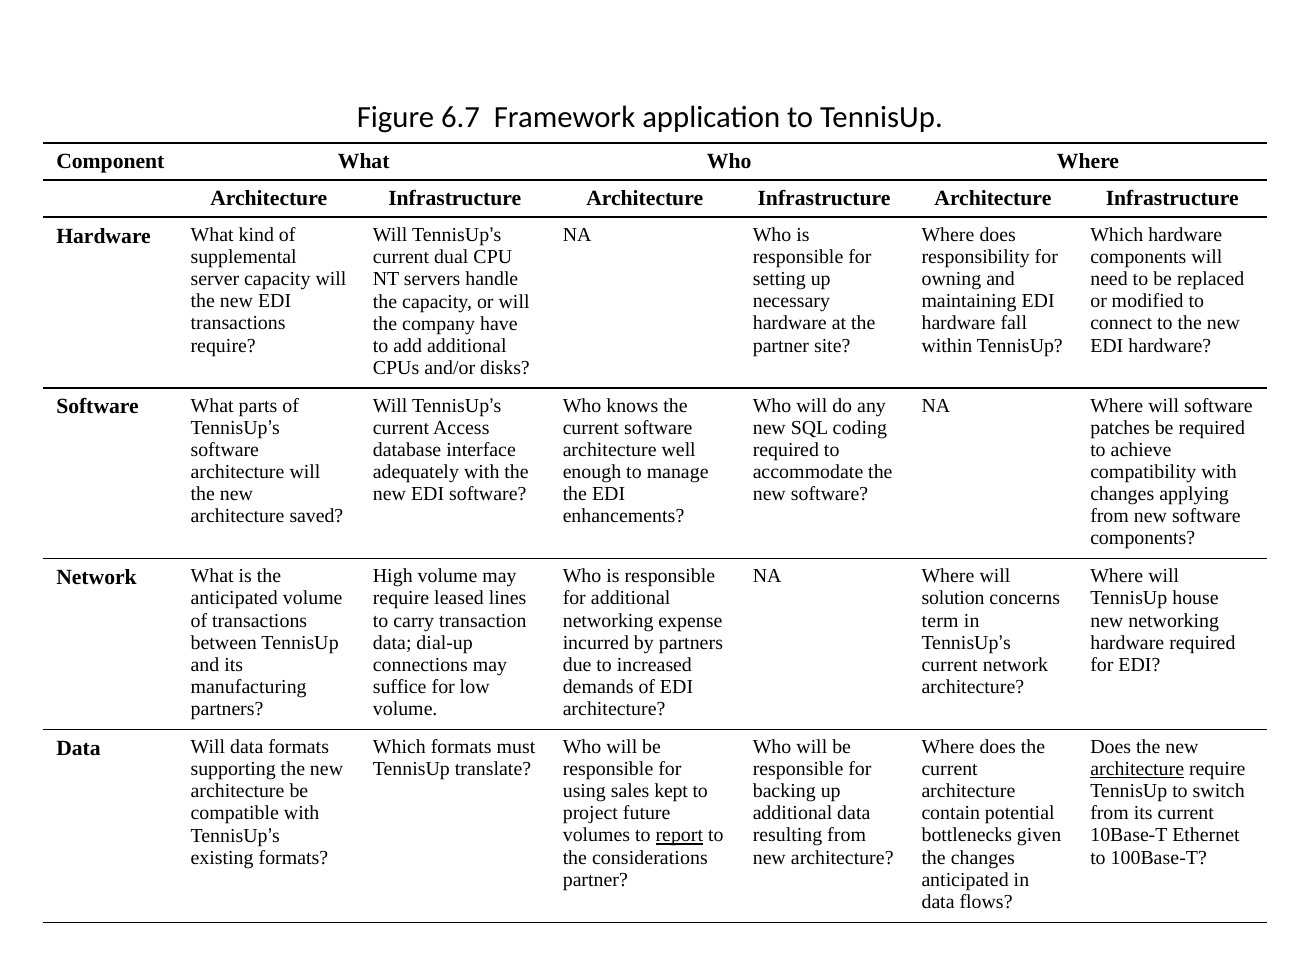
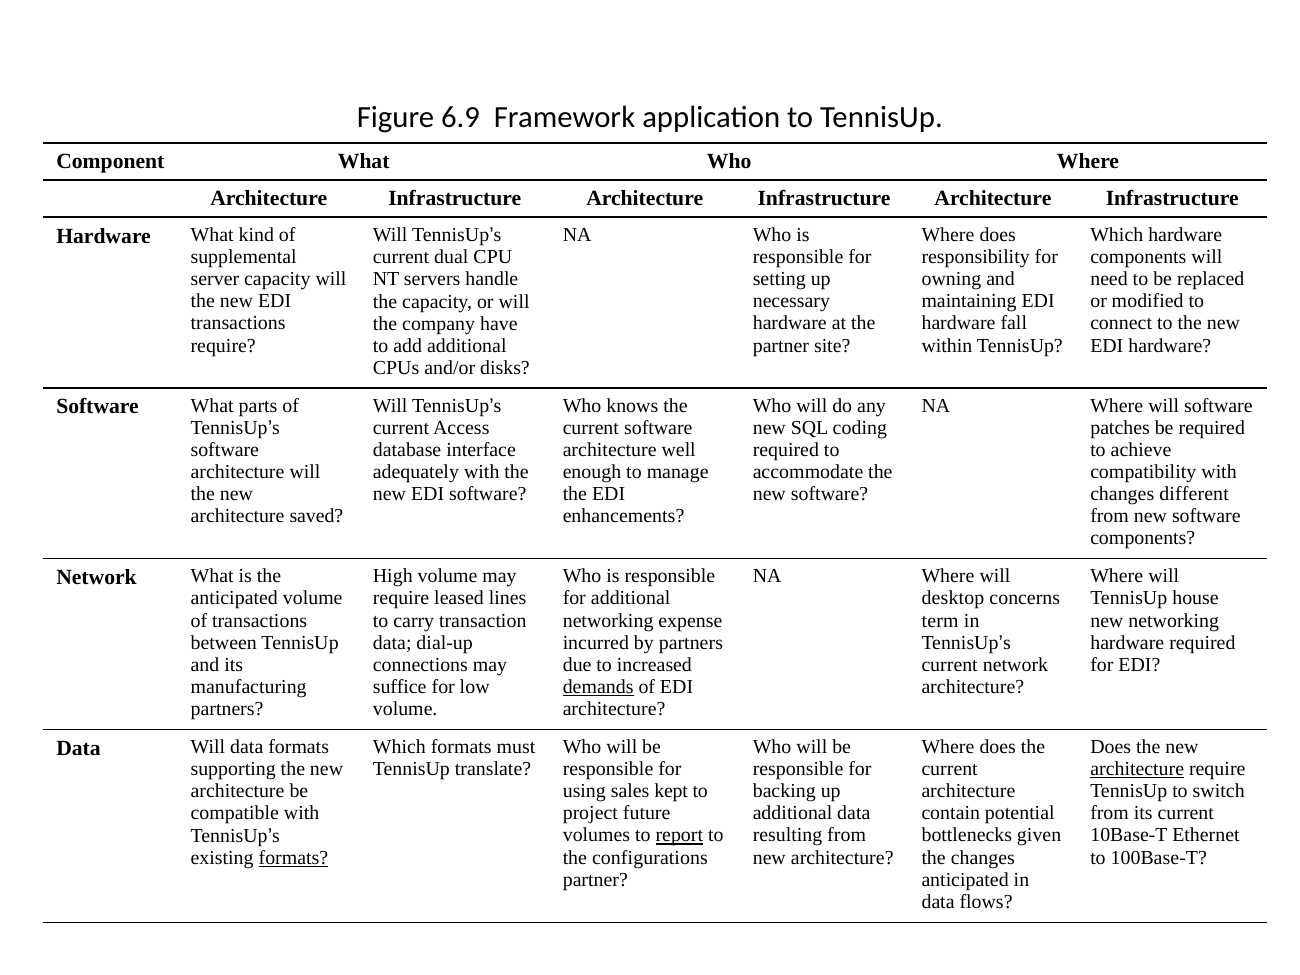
6.7: 6.7 -> 6.9
applying: applying -> different
solution: solution -> desktop
demands underline: none -> present
considerations: considerations -> configurations
formats at (293, 858) underline: none -> present
